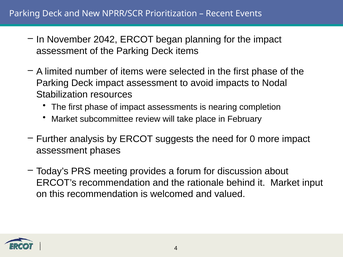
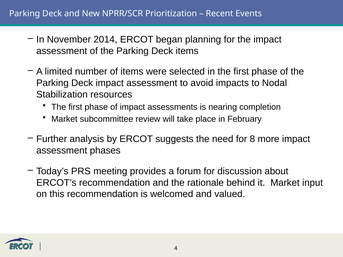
2042: 2042 -> 2014
0: 0 -> 8
